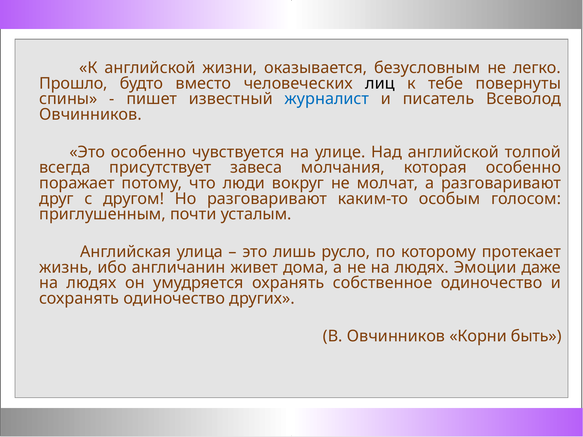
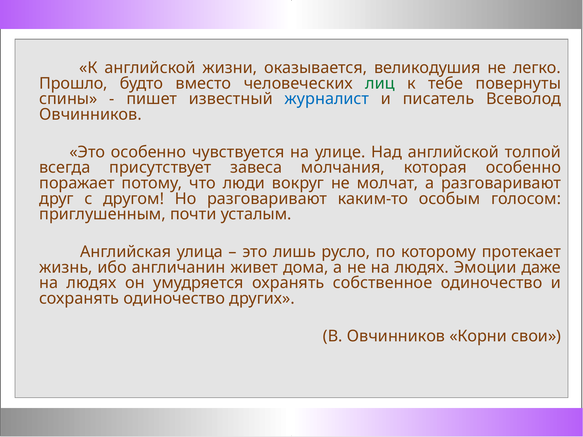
безусловным: безусловным -> великодушия
лиц colour: black -> green
быть: быть -> свои
